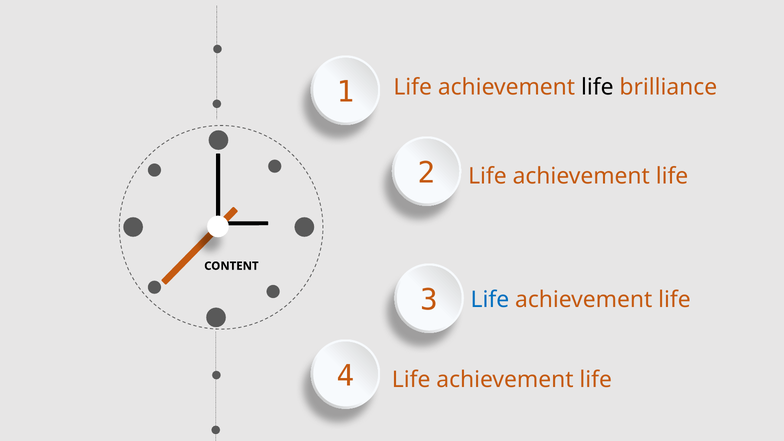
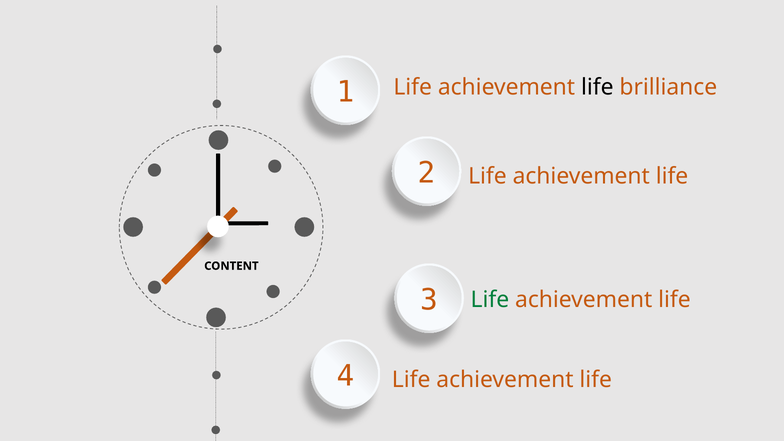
Life at (490, 299) colour: blue -> green
